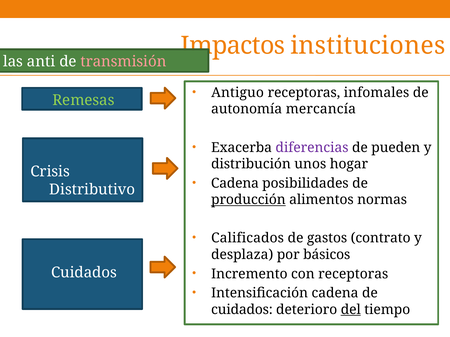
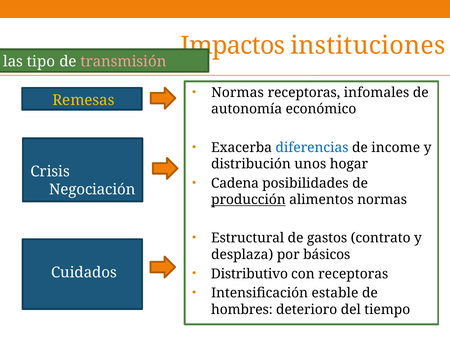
anti: anti -> tipo
Antiguo at (238, 93): Antiguo -> Normas
Remesas colour: light green -> yellow
mercancía: mercancía -> económico
diferencias colour: purple -> blue
pueden: pueden -> income
Distributivo: Distributivo -> Negociación
Calificados: Calificados -> Estructural
Incremento: Incremento -> Distributivo
Intensificación cadena: cadena -> estable
cuidados at (242, 310): cuidados -> hombres
del underline: present -> none
